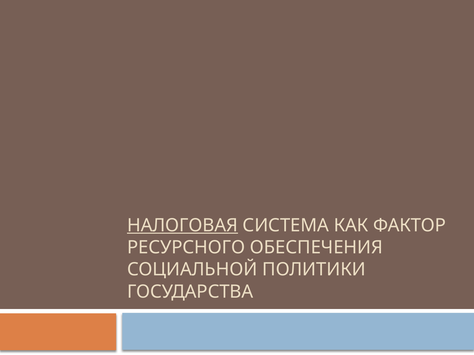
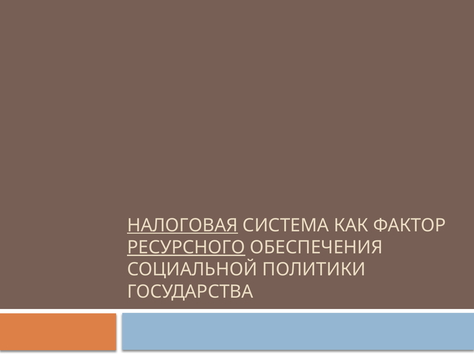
РЕСУРСНОГО underline: none -> present
